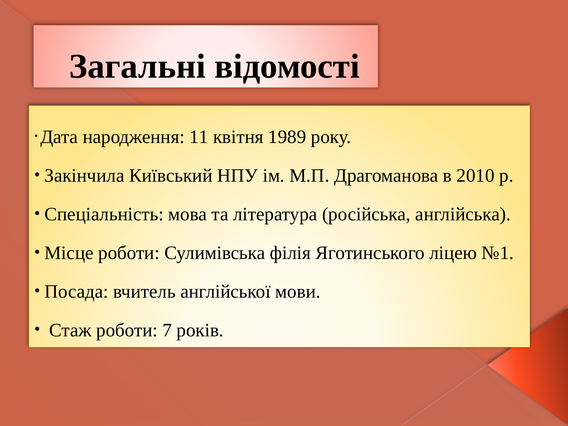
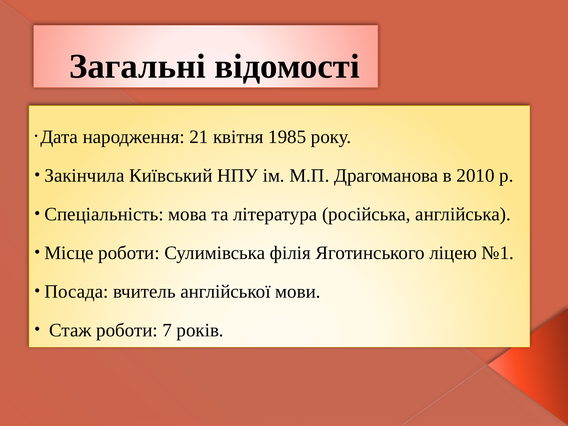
11: 11 -> 21
1989: 1989 -> 1985
